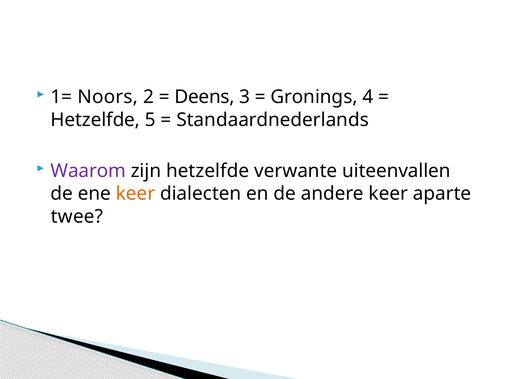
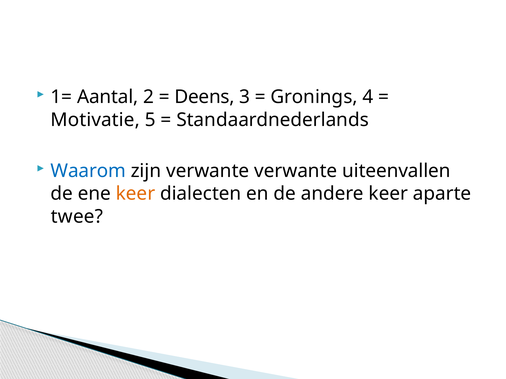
Noors: Noors -> Aantal
Hetzelfde at (95, 120): Hetzelfde -> Motivatie
Waarom colour: purple -> blue
zijn hetzelfde: hetzelfde -> verwante
